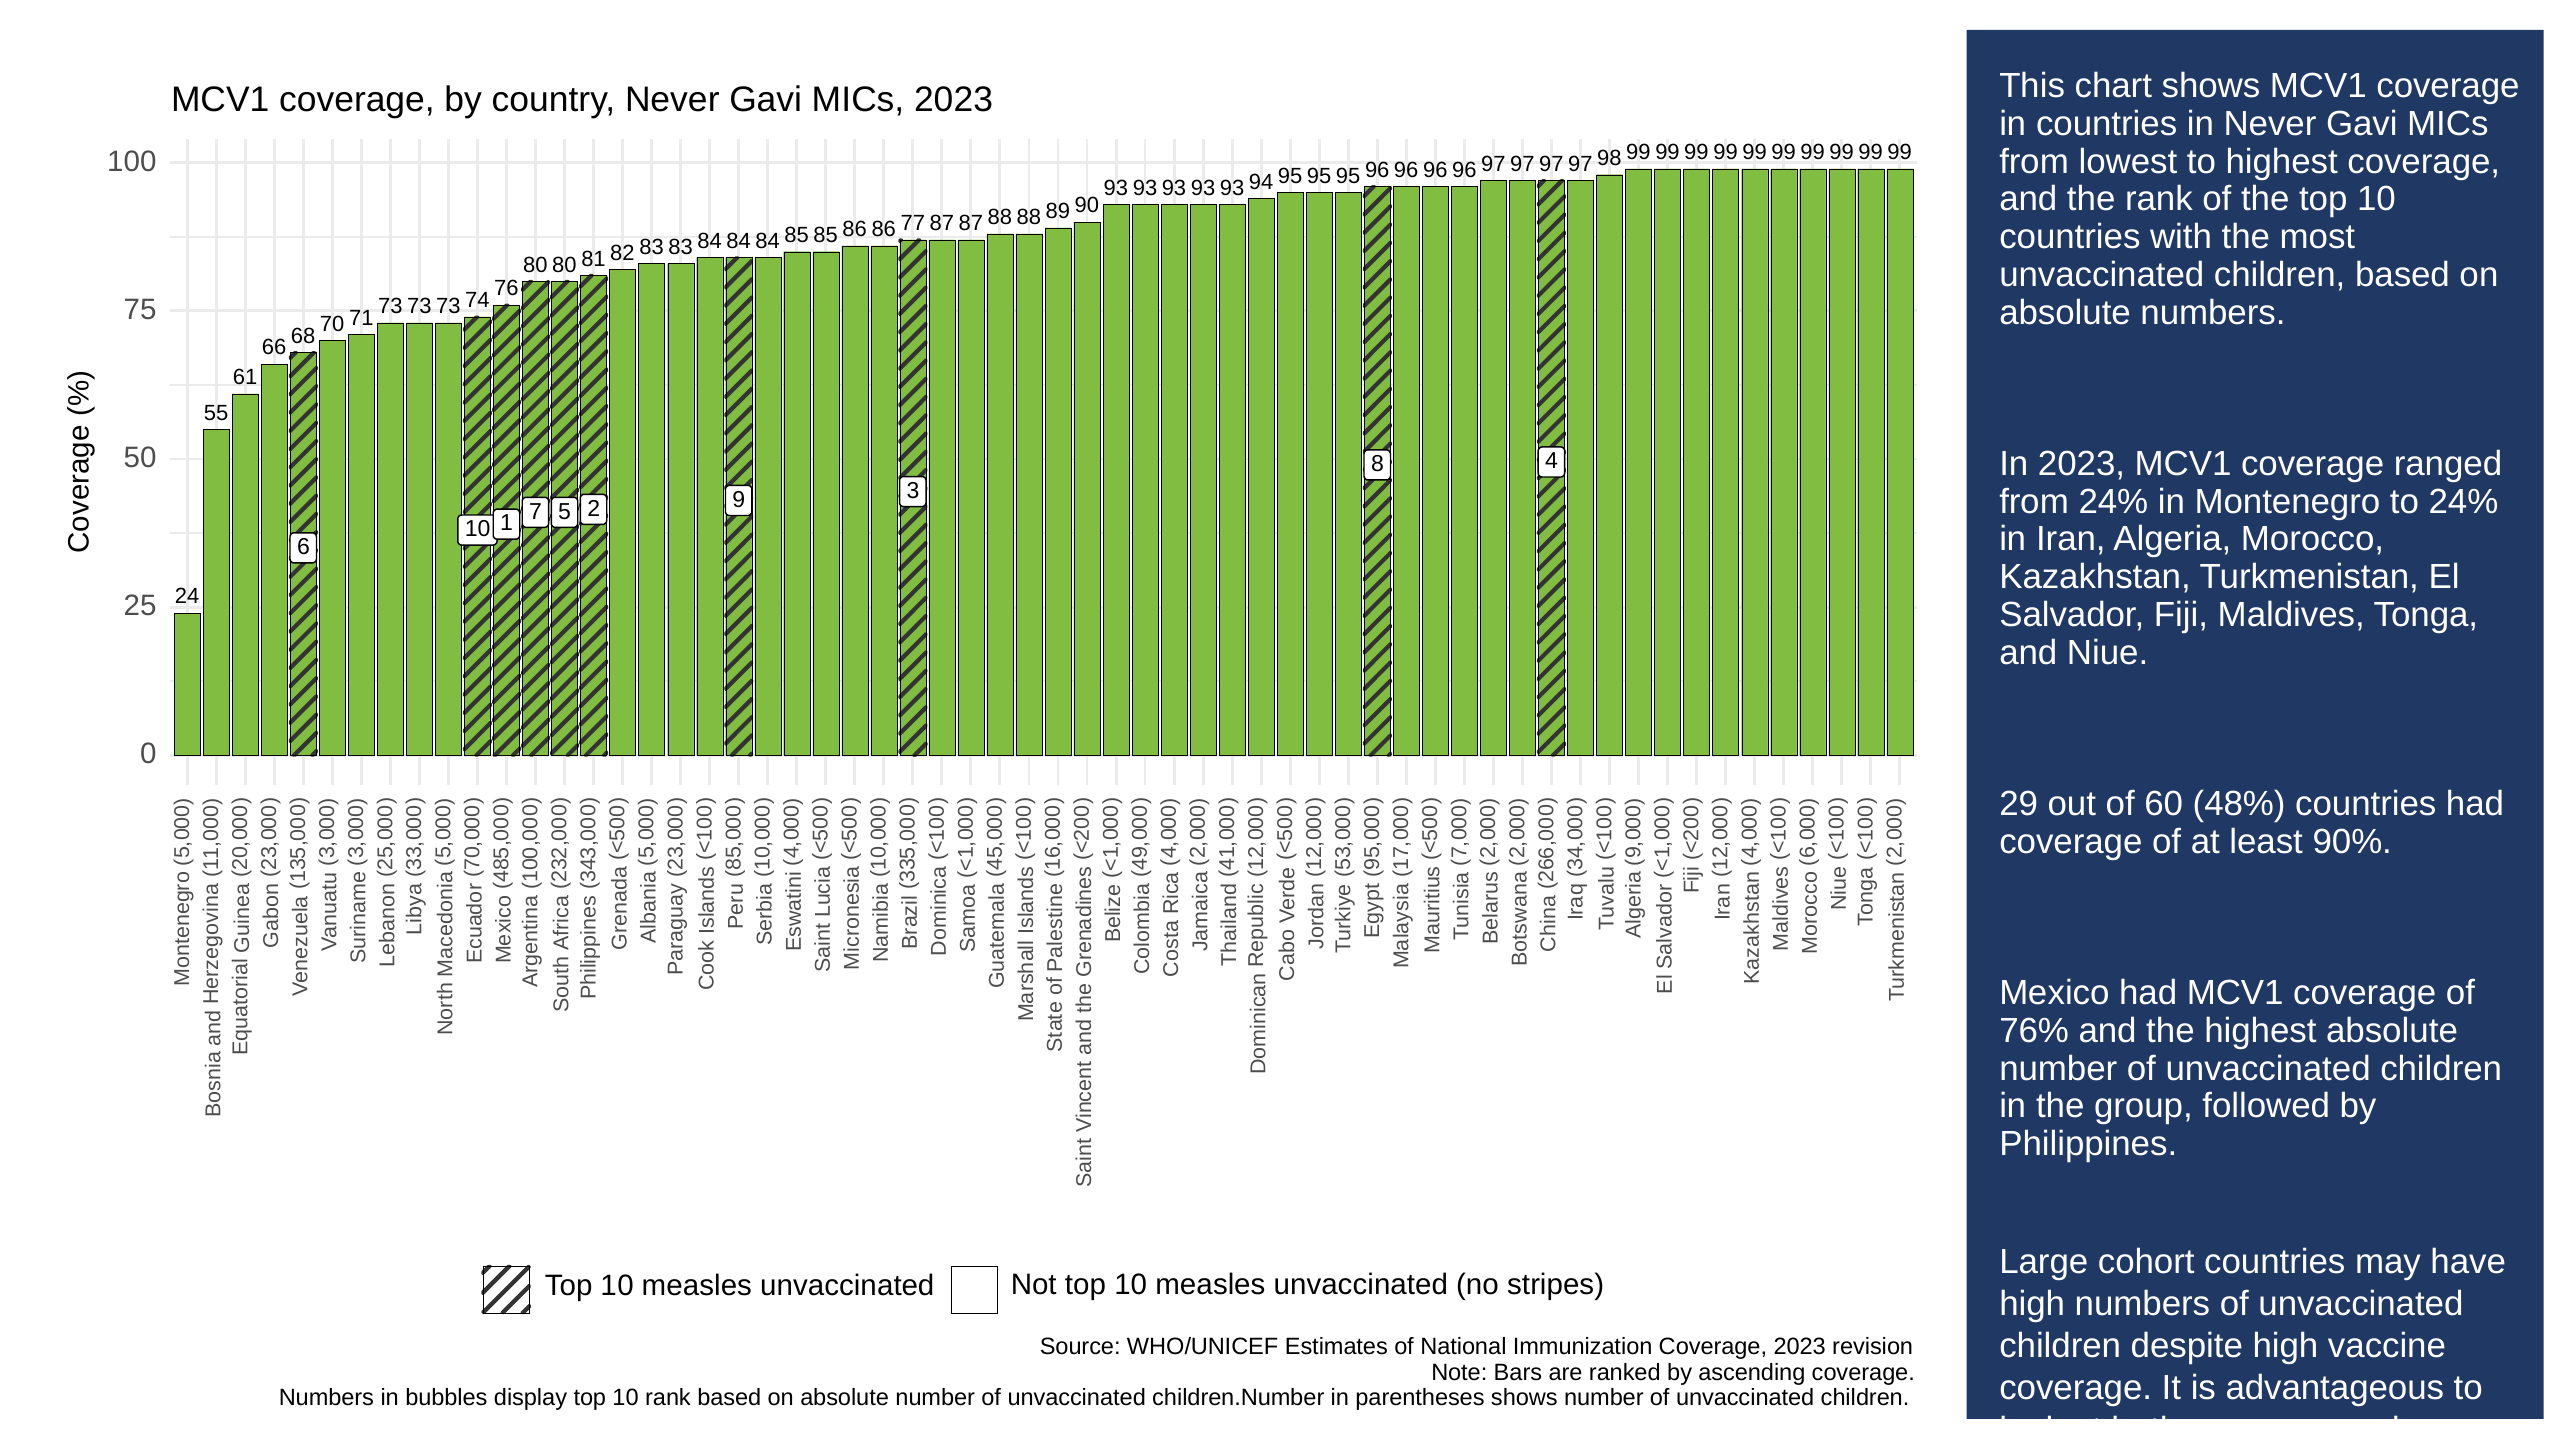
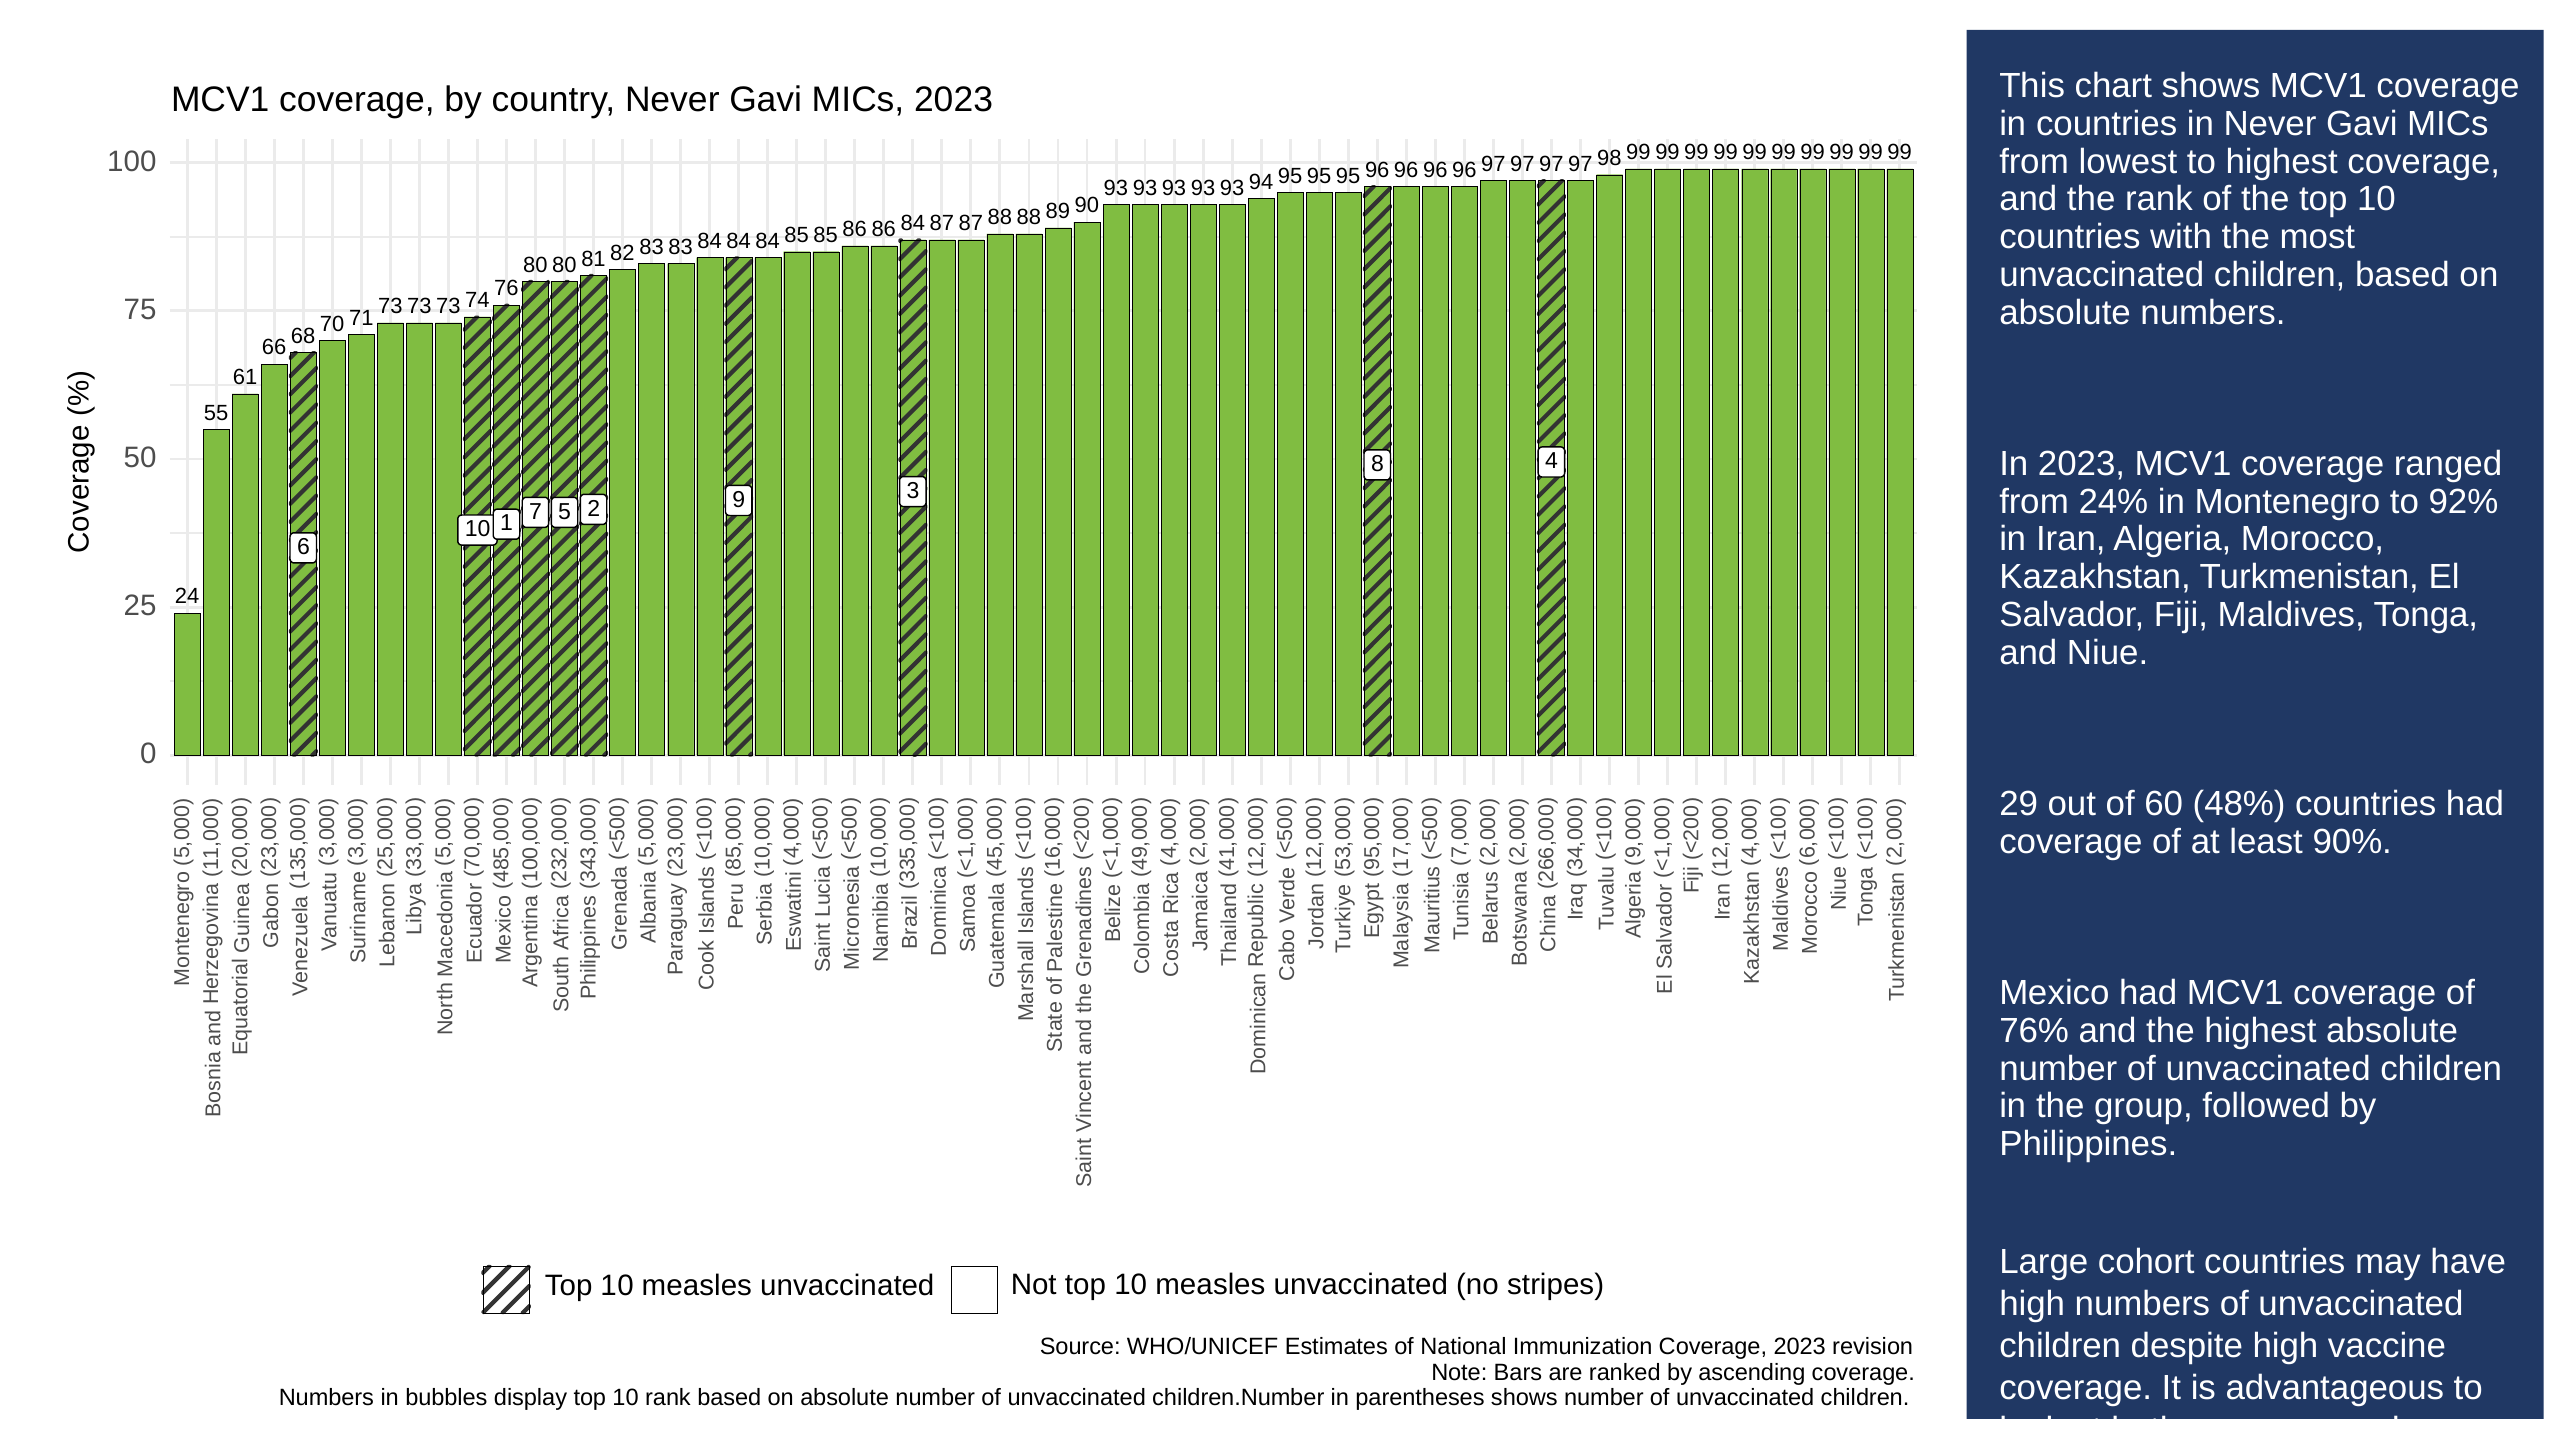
86 77: 77 -> 84
to 24%: 24% -> 92%
